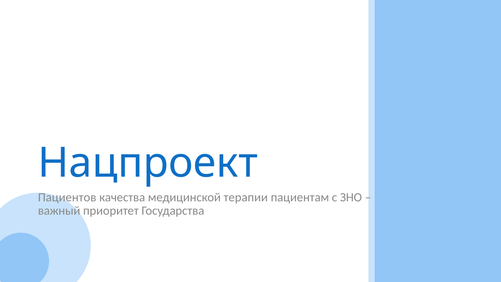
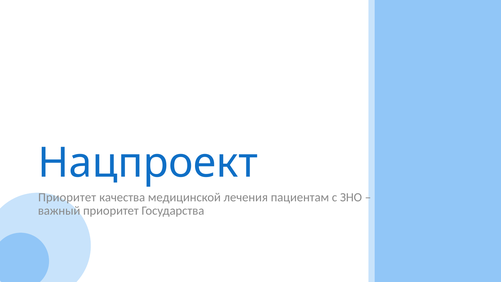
Пациентов at (67, 197): Пациентов -> Приоритет
терапии: терапии -> лечения
